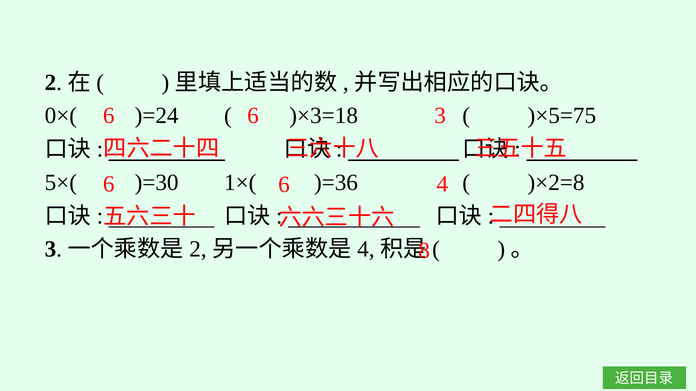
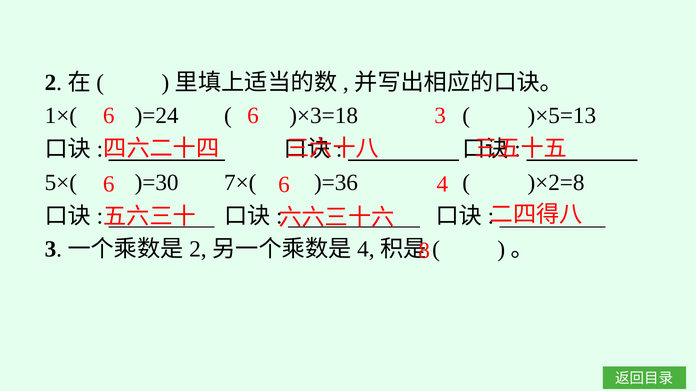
0×(: 0×( -> 1×(
)×5=75: )×5=75 -> )×5=13
1×(: 1×( -> 7×(
